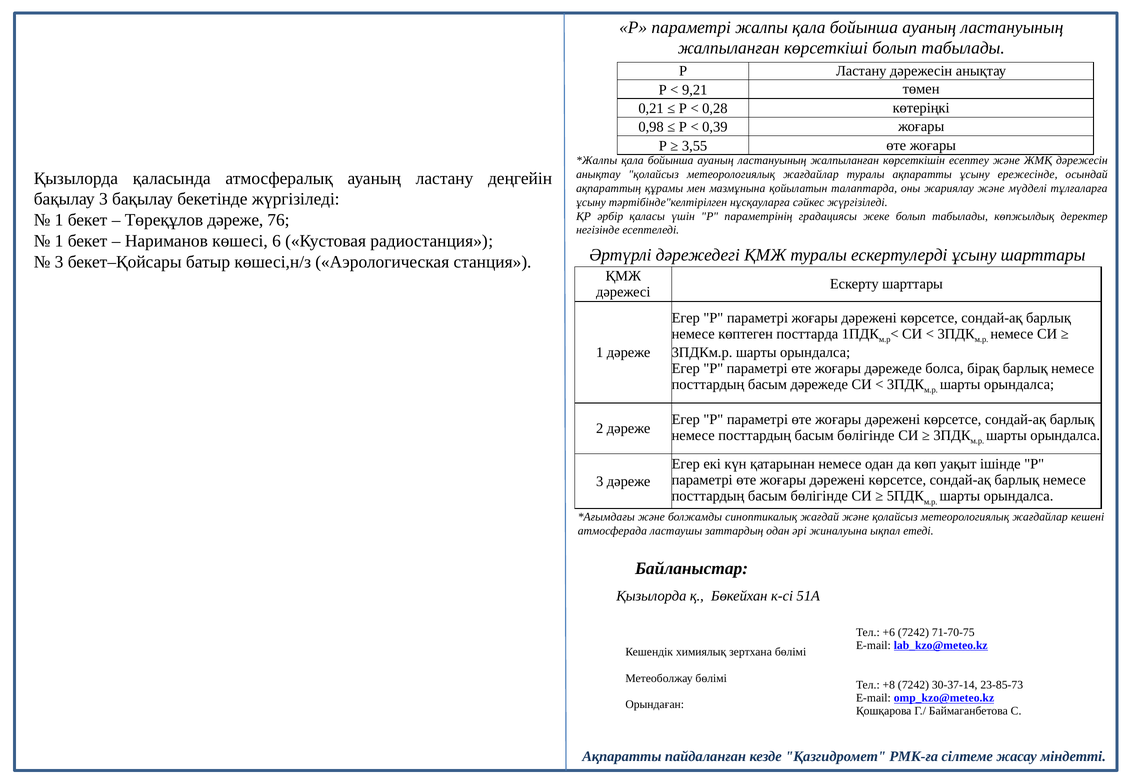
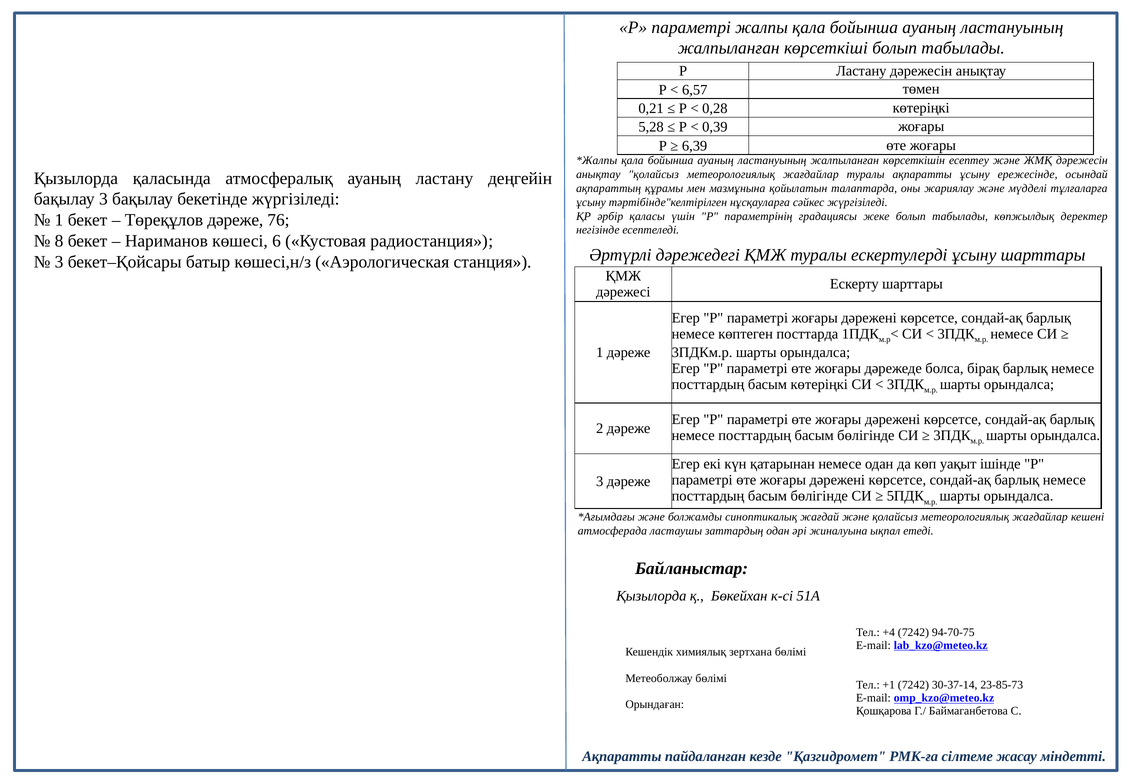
9,21: 9,21 -> 6,57
0,98: 0,98 -> 5,28
3,55: 3,55 -> 6,39
1 at (59, 241): 1 -> 8
басым дәрежеде: дәрежеде -> көтеріңкі
+6: +6 -> +4
71-70-75: 71-70-75 -> 94-70-75
+8: +8 -> +1
